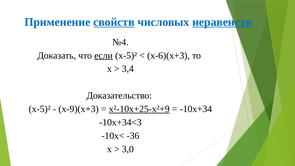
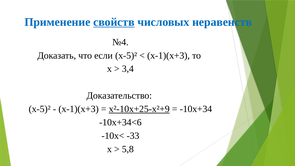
неравенств underline: present -> none
если underline: present -> none
х-6)(х+3 at (168, 55): х-6)(х+3 -> х-1)(х+3
х-9)(х+3 at (79, 109): х-9)(х+3 -> х-1)(х+3
-10х+34<3: -10х+34<3 -> -10х+34<6
-36: -36 -> -33
3,0: 3,0 -> 5,8
